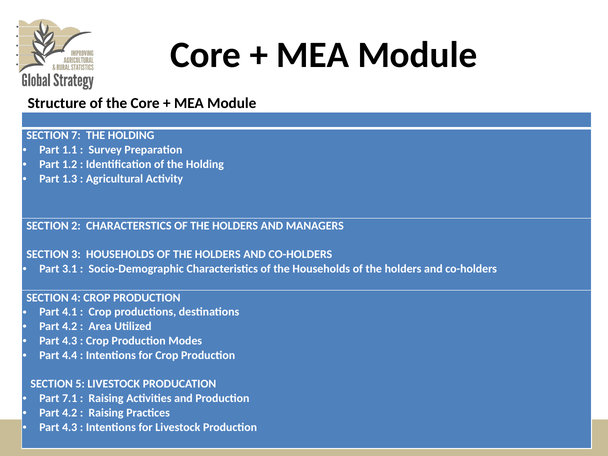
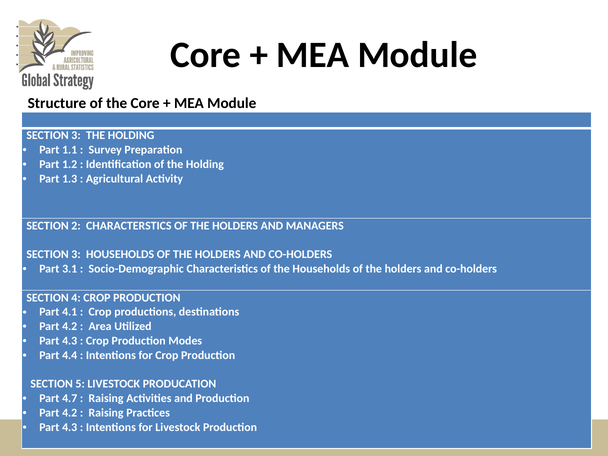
7 at (76, 136): 7 -> 3
7.1: 7.1 -> 4.7
